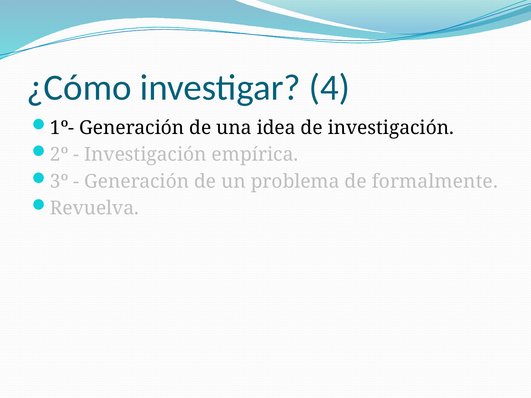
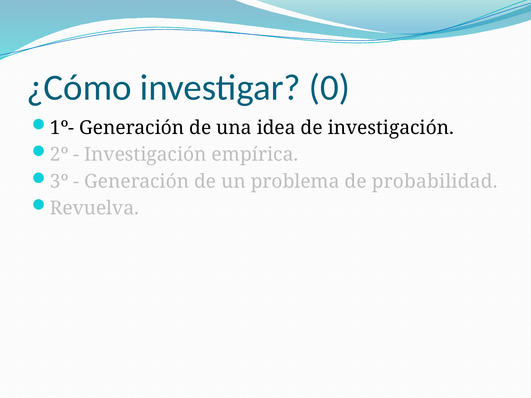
4: 4 -> 0
formalmente: formalmente -> probabilidad
